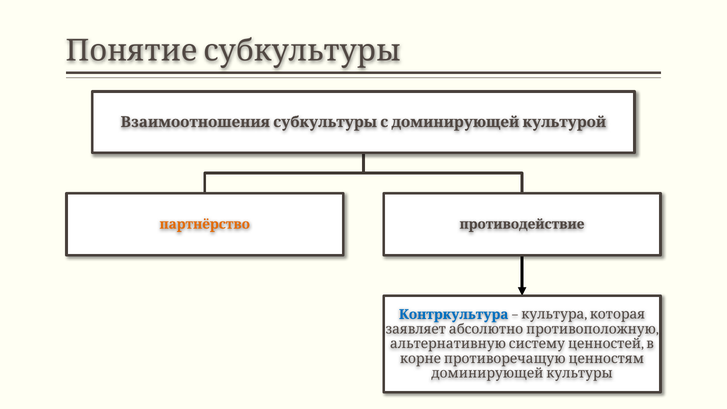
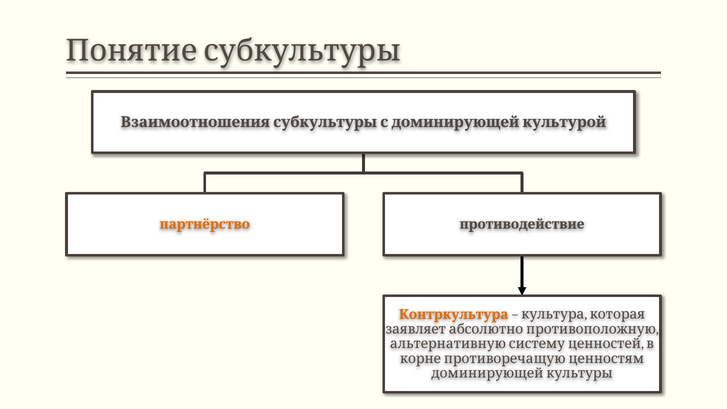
Контркультура colour: blue -> orange
